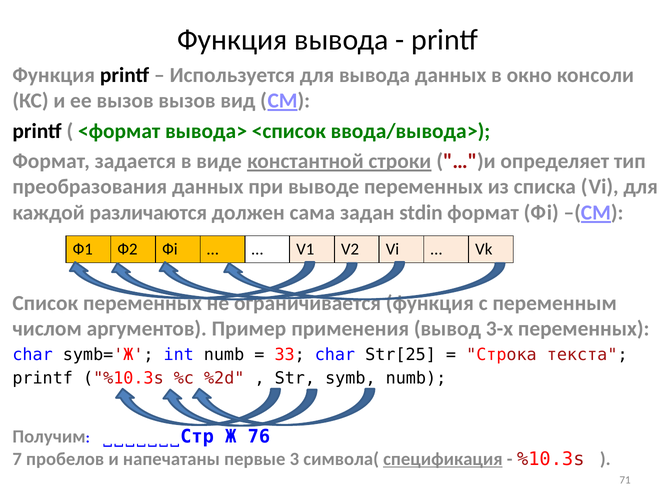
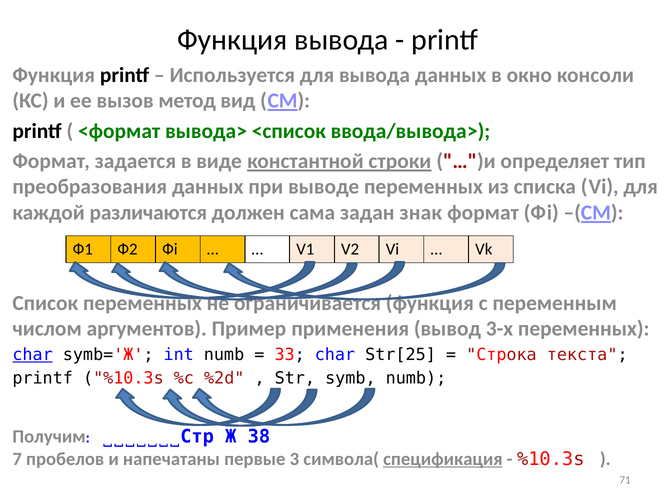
вызов вызов: вызов -> метод
stdin: stdin -> знак
char at (33, 355) underline: none -> present
76: 76 -> 38
